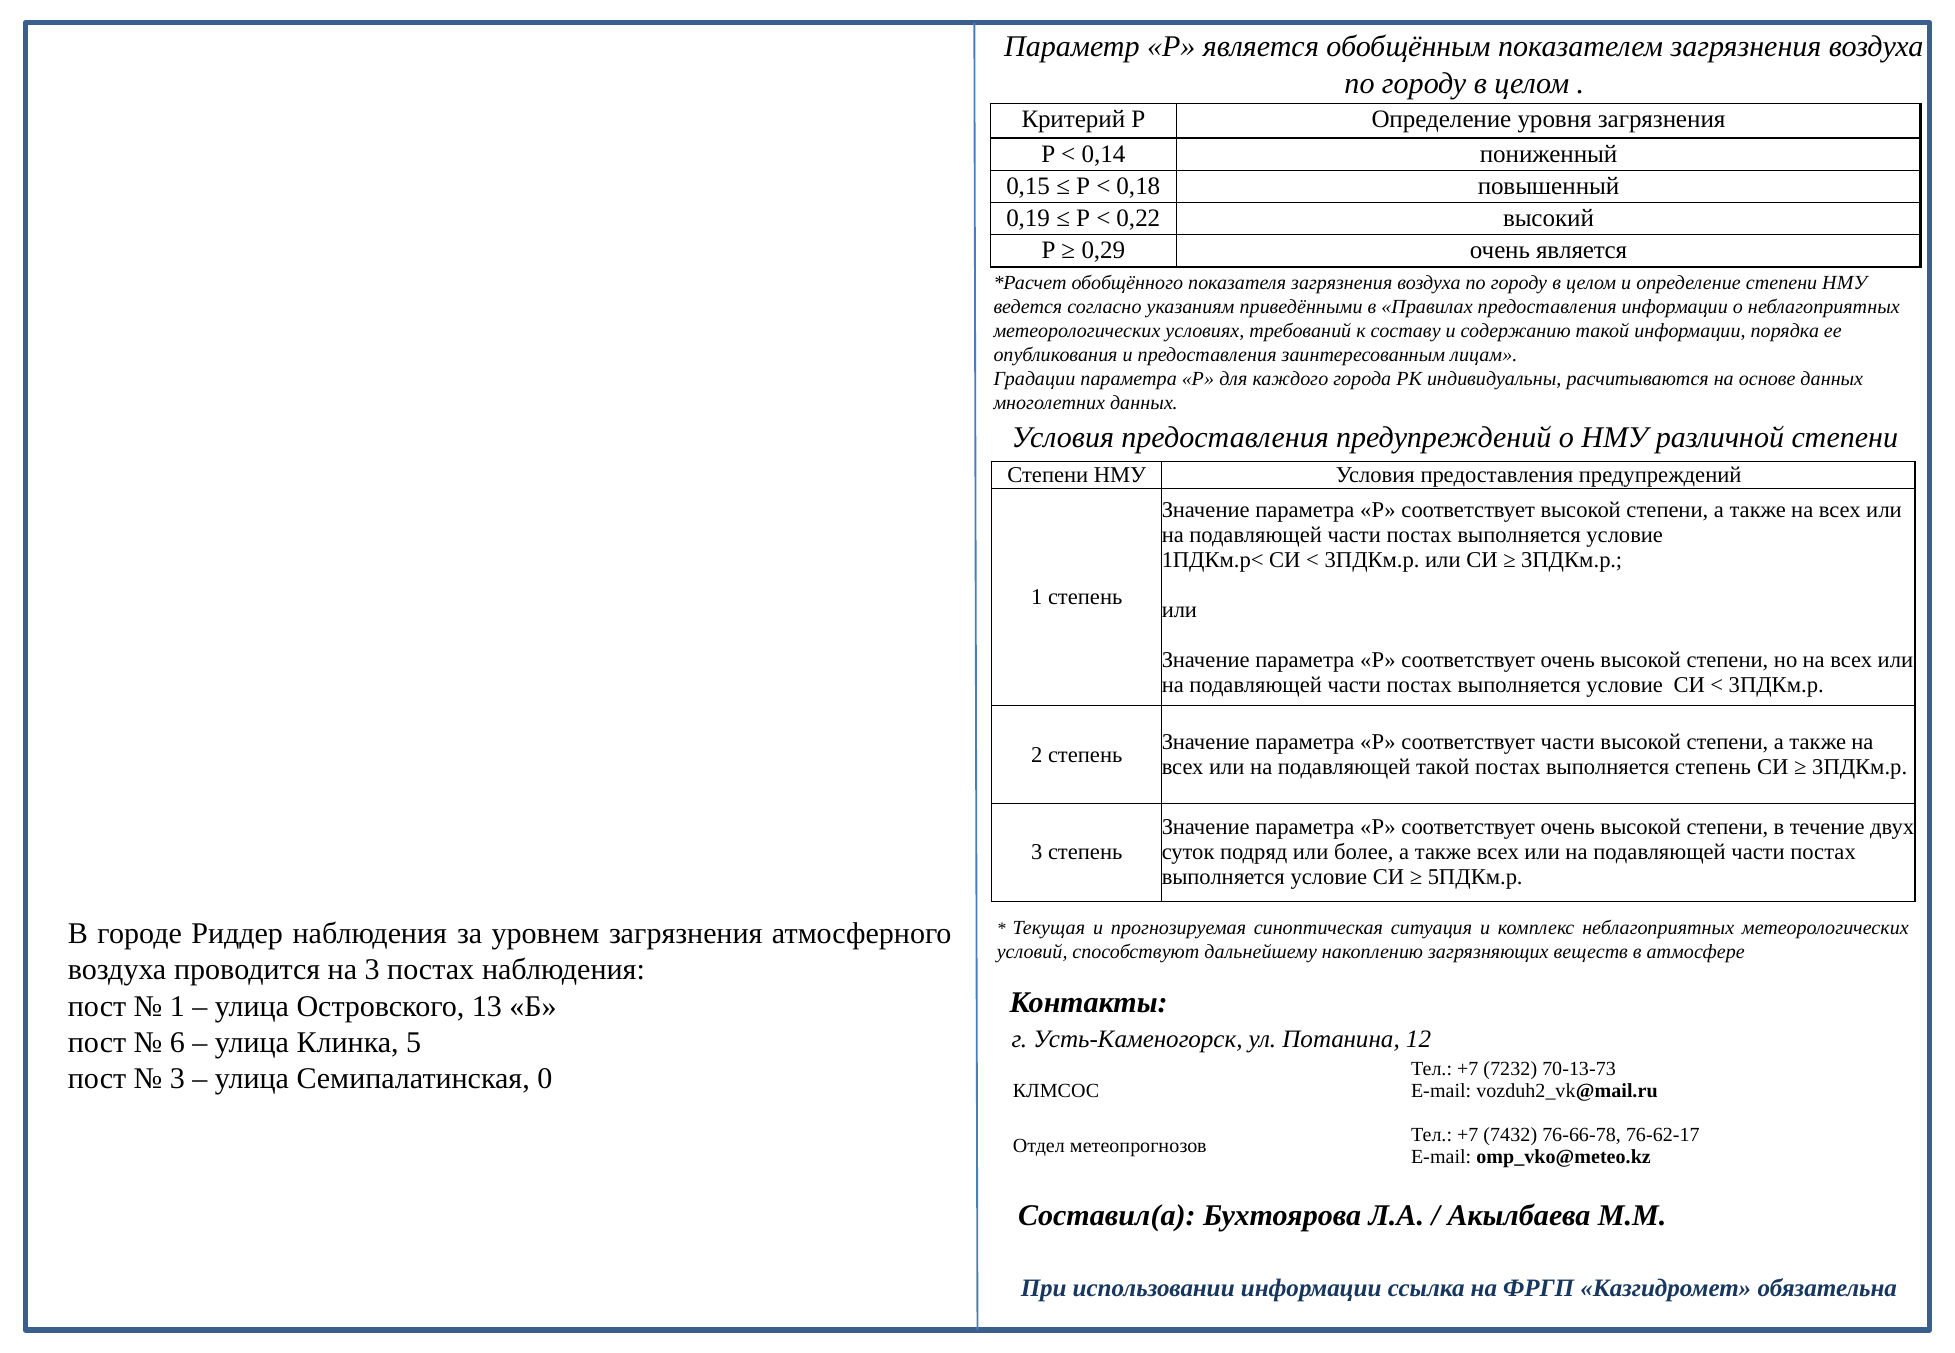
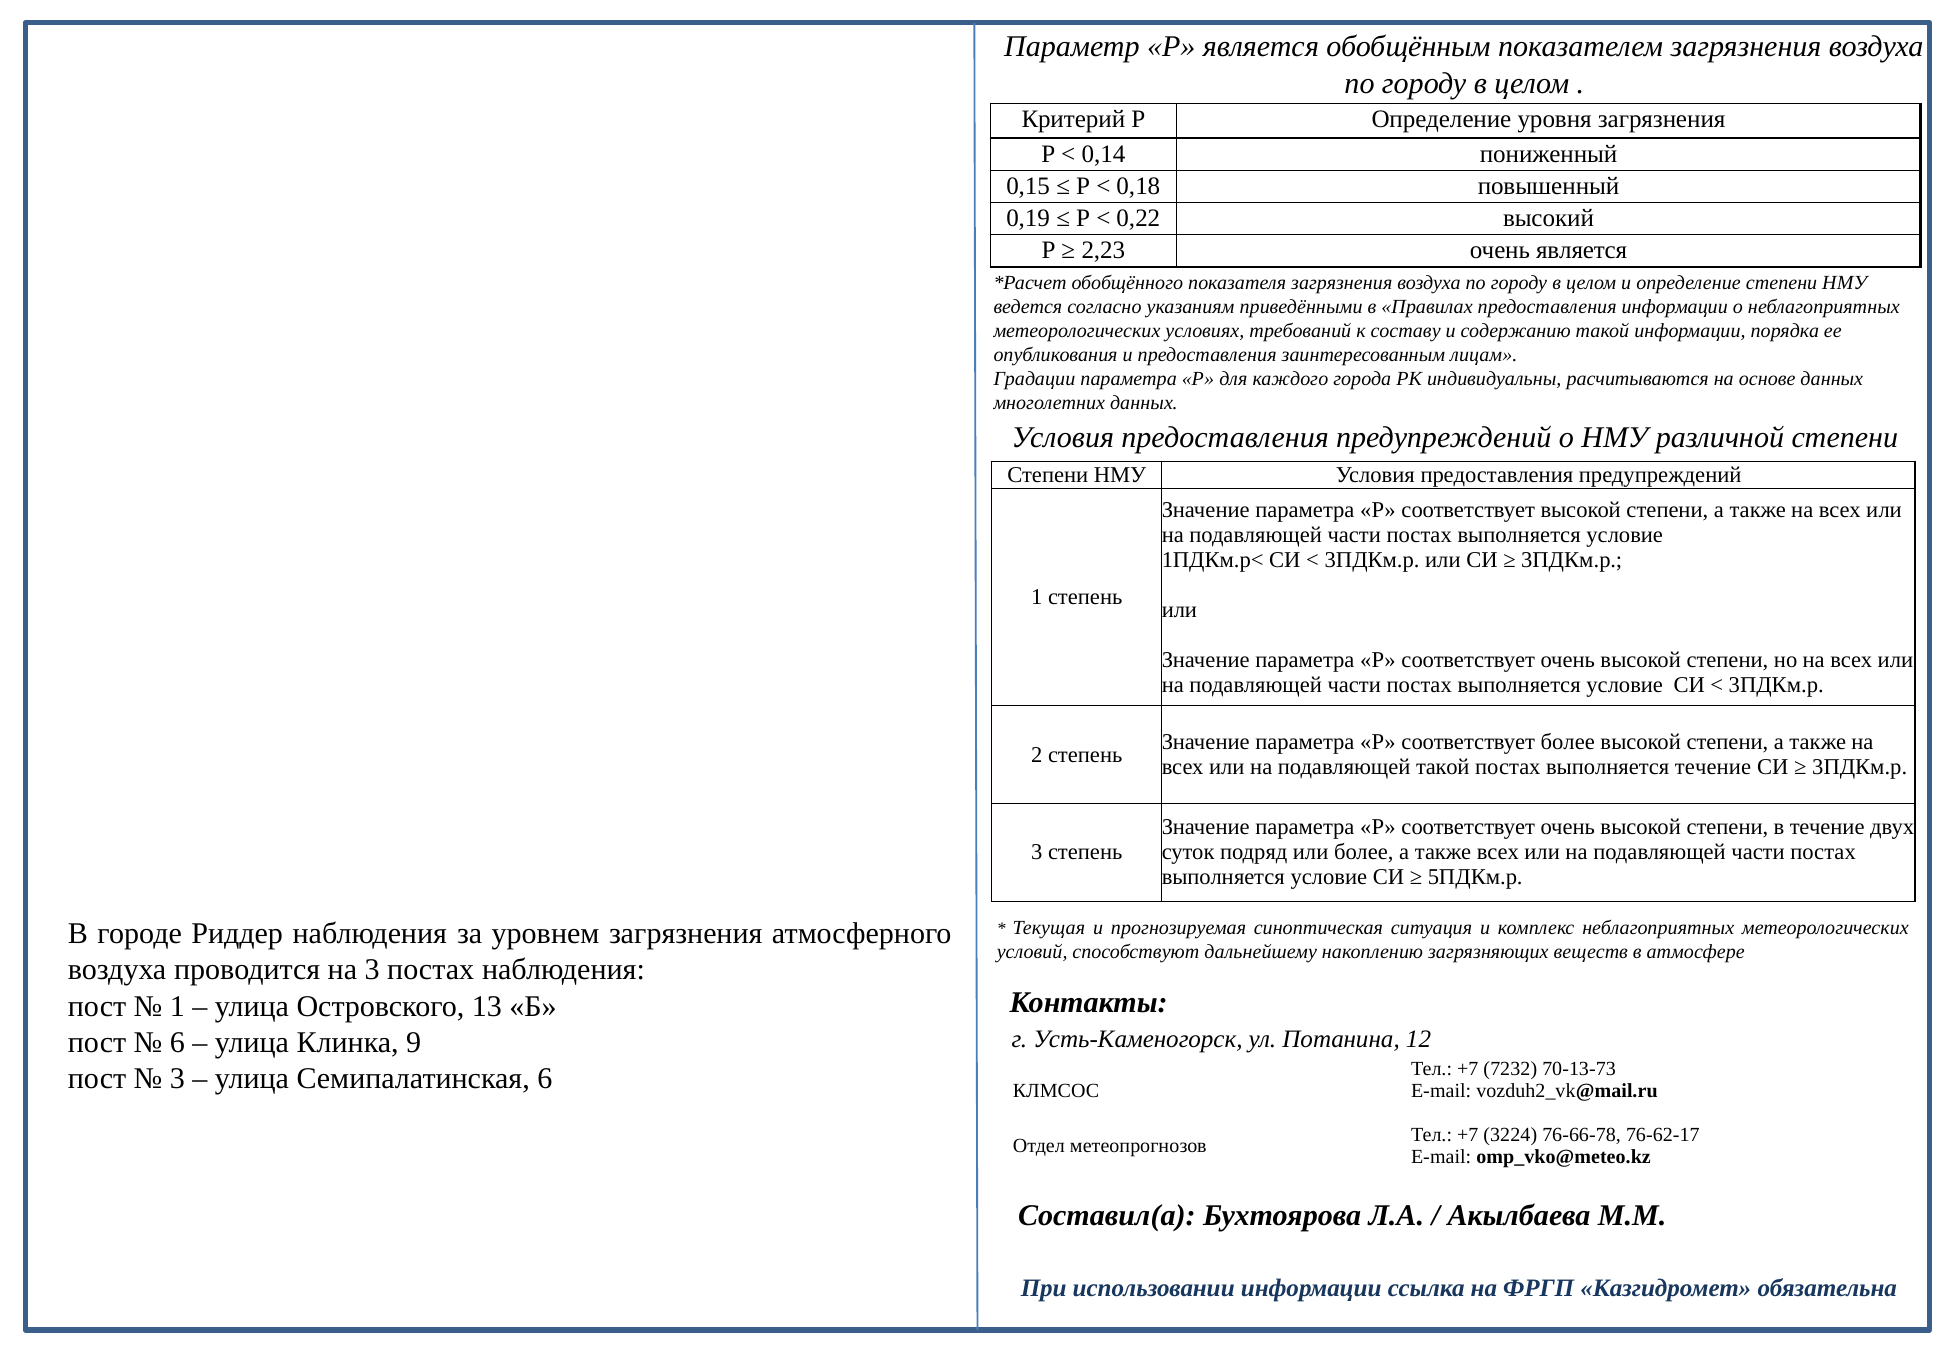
0,29: 0,29 -> 2,23
соответствует части: части -> более
выполняется степень: степень -> течение
5: 5 -> 9
Семипалатинская 0: 0 -> 6
7432: 7432 -> 3224
